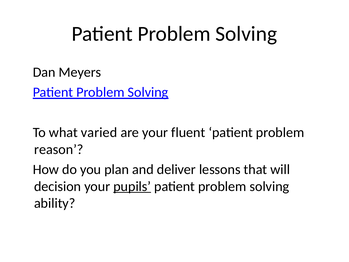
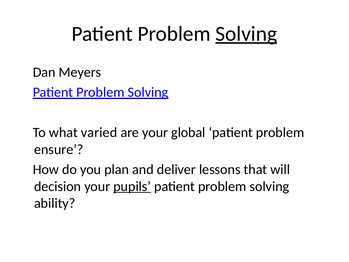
Solving at (246, 34) underline: none -> present
fluent: fluent -> global
reason: reason -> ensure
